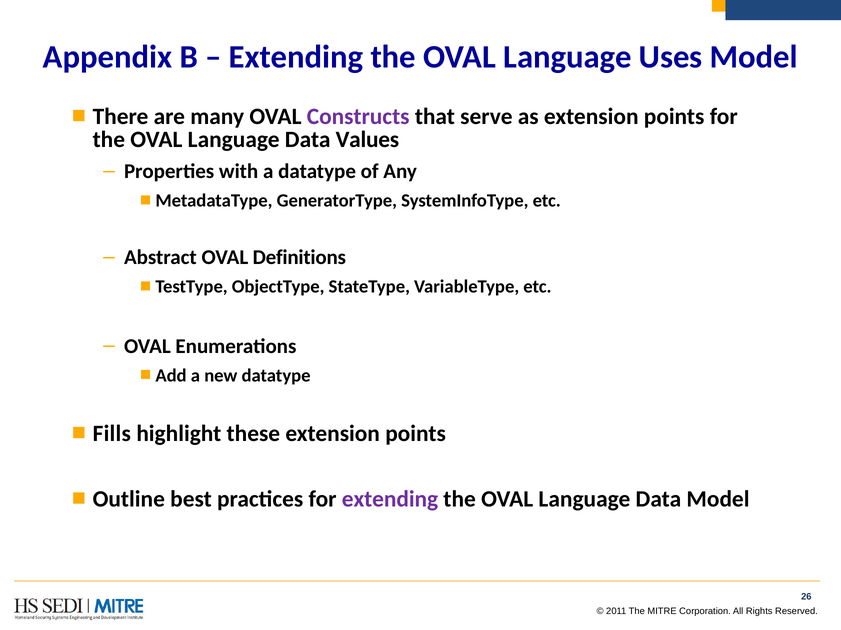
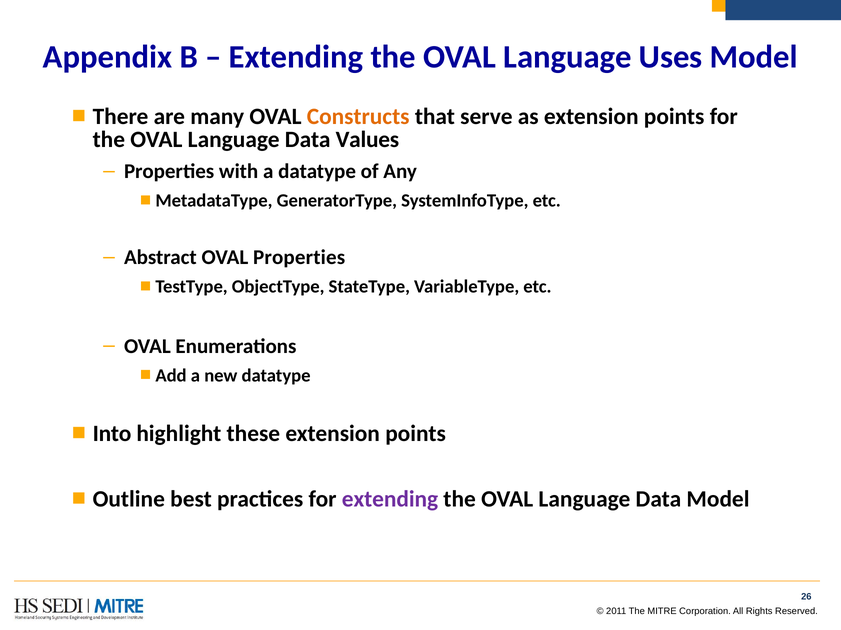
Constructs colour: purple -> orange
OVAL Definitions: Definitions -> Properties
Fills: Fills -> Into
